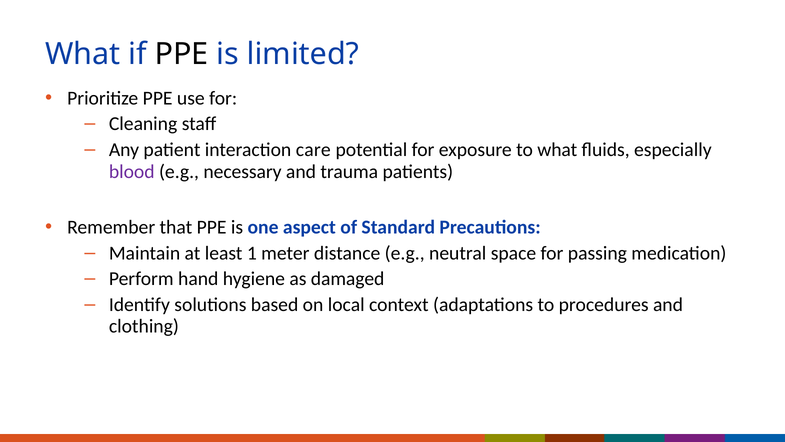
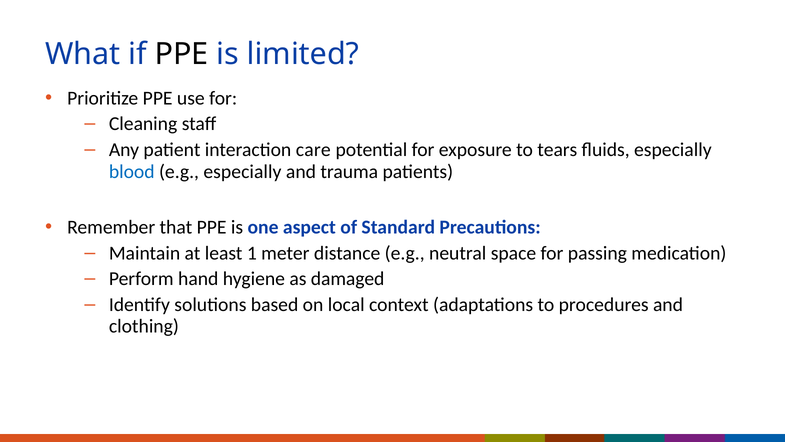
to what: what -> tears
blood colour: purple -> blue
e.g necessary: necessary -> especially
